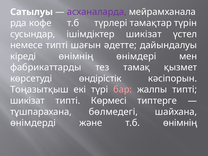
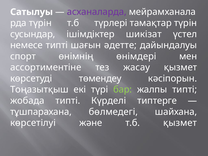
кофе at (40, 23): кофе -> түрін
кіреді: кіреді -> спорт
фабрикаттарды: фабрикаттарды -> ассортиментіне
тамақ: тамақ -> жасау
өндірістік: өндірістік -> төмендеу
бар colour: pink -> light green
шикізат at (27, 101): шикізат -> жобада
Көрмесі: Көрмесі -> Күрделі
өнімдерді: өнімдерді -> көрсетілуі
т.б өнімнің: өнімнің -> қызмет
